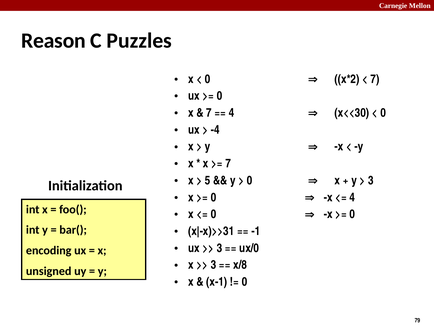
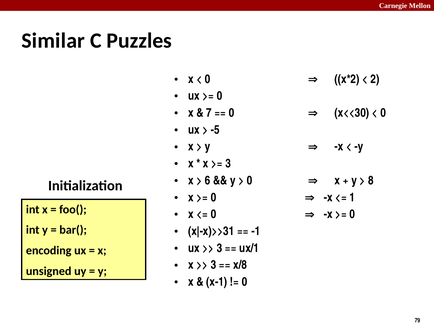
Reason: Reason -> Similar
7 at (375, 79): 7 -> 2
4 at (232, 113): 4 -> 0
-4: -4 -> -5
7 at (228, 163): 7 -> 3
5: 5 -> 6
3 at (371, 180): 3 -> 8
4 at (352, 197): 4 -> 1
ux/0: ux/0 -> ux/1
